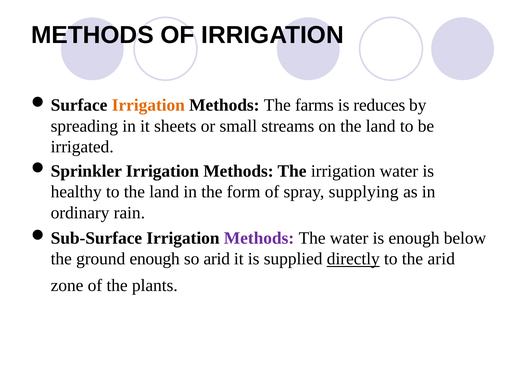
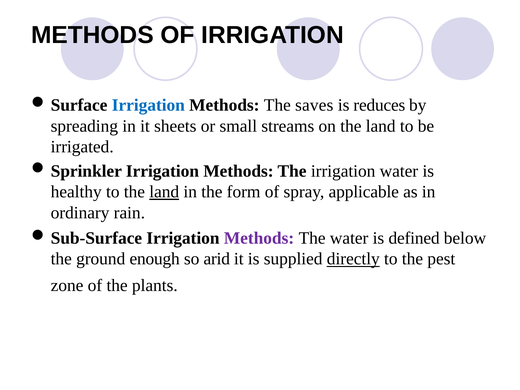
Irrigation at (148, 105) colour: orange -> blue
farms: farms -> saves
land at (164, 192) underline: none -> present
supplying: supplying -> applicable
is enough: enough -> defined
the arid: arid -> pest
